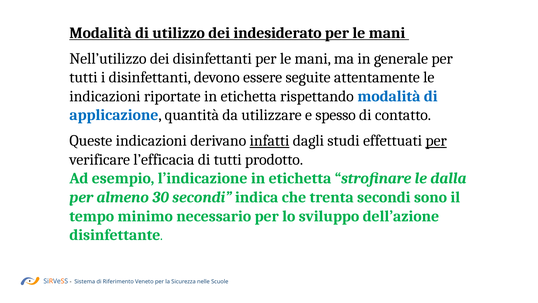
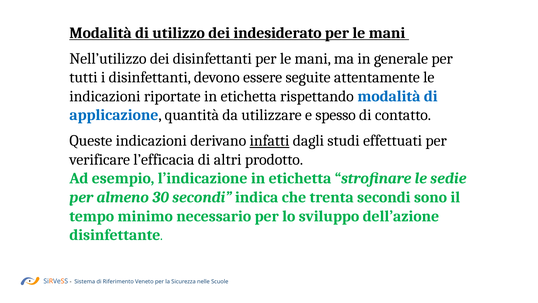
per at (436, 141) underline: present -> none
di tutti: tutti -> altri
dalla: dalla -> sedie
